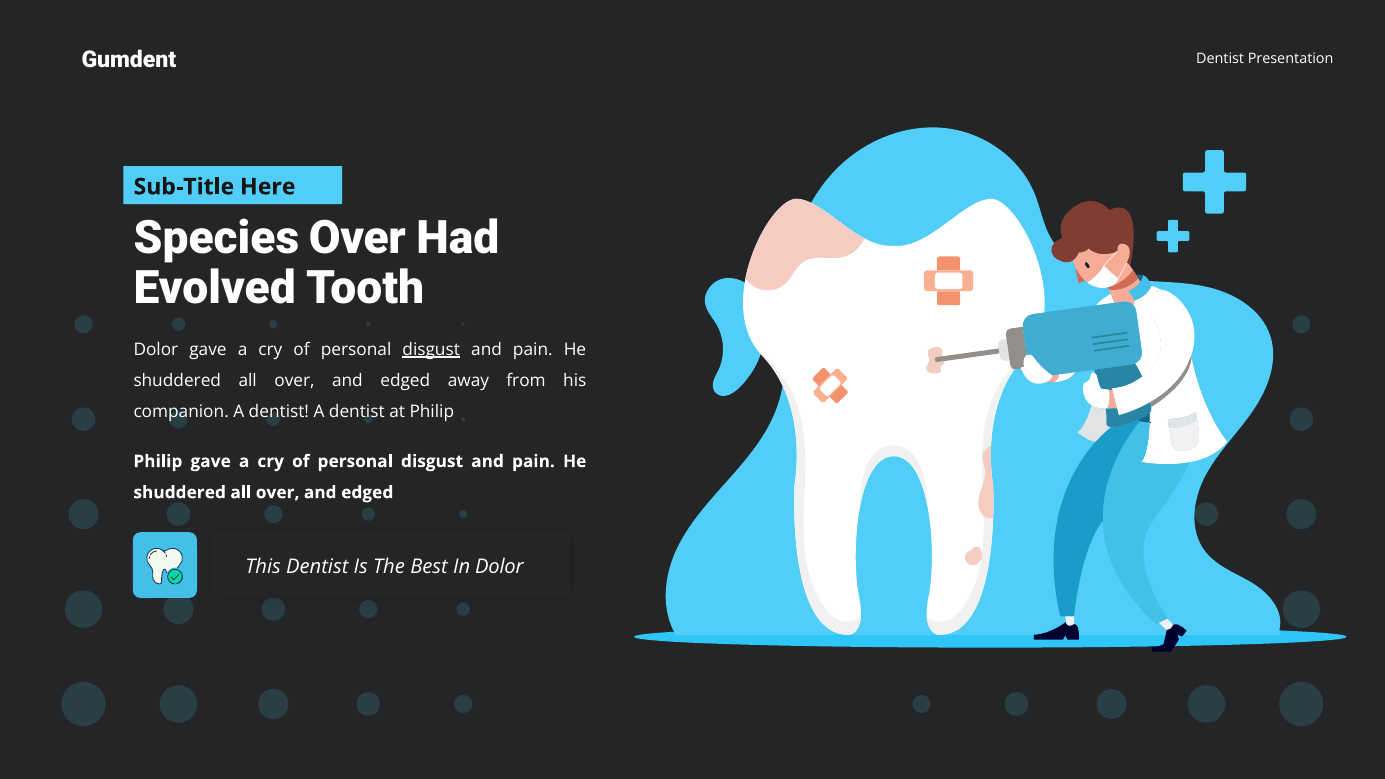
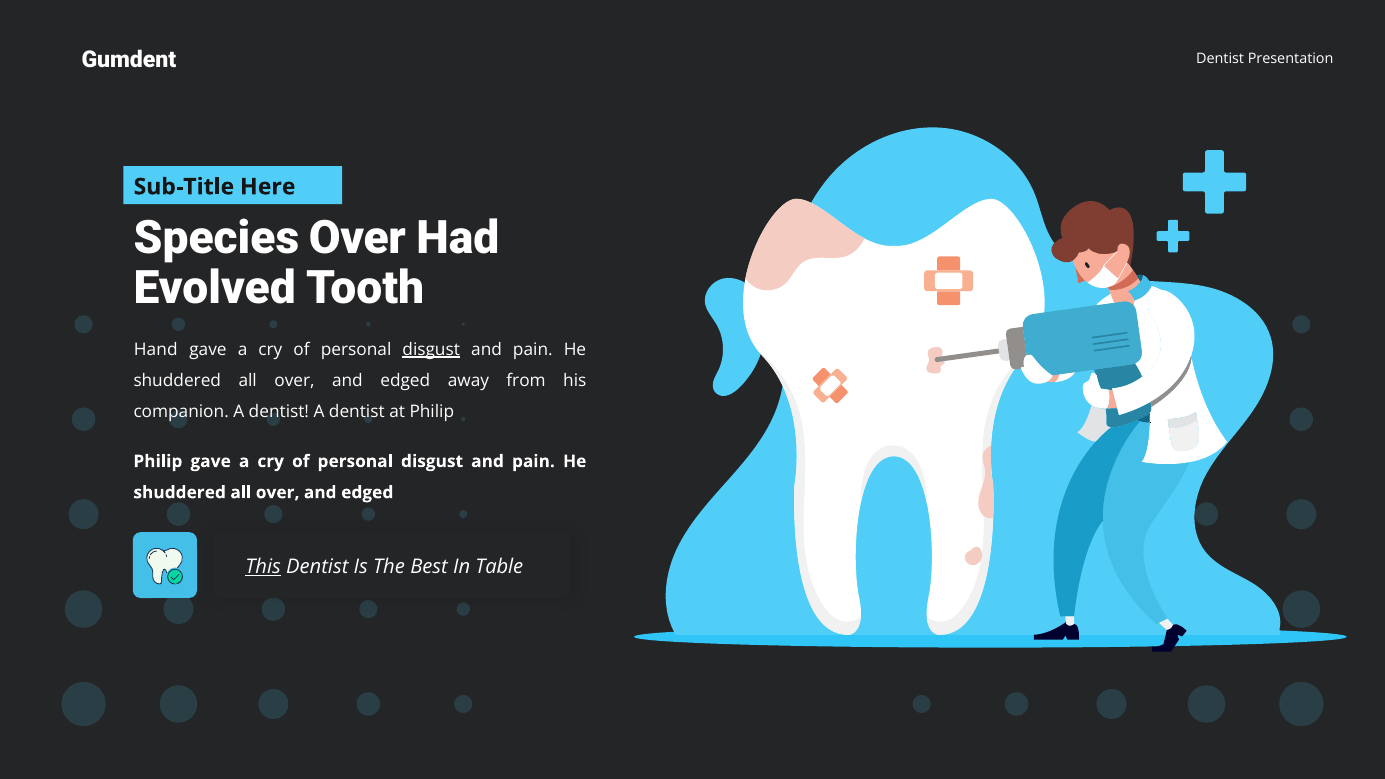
Dolor at (156, 350): Dolor -> Hand
This underline: none -> present
In Dolor: Dolor -> Table
